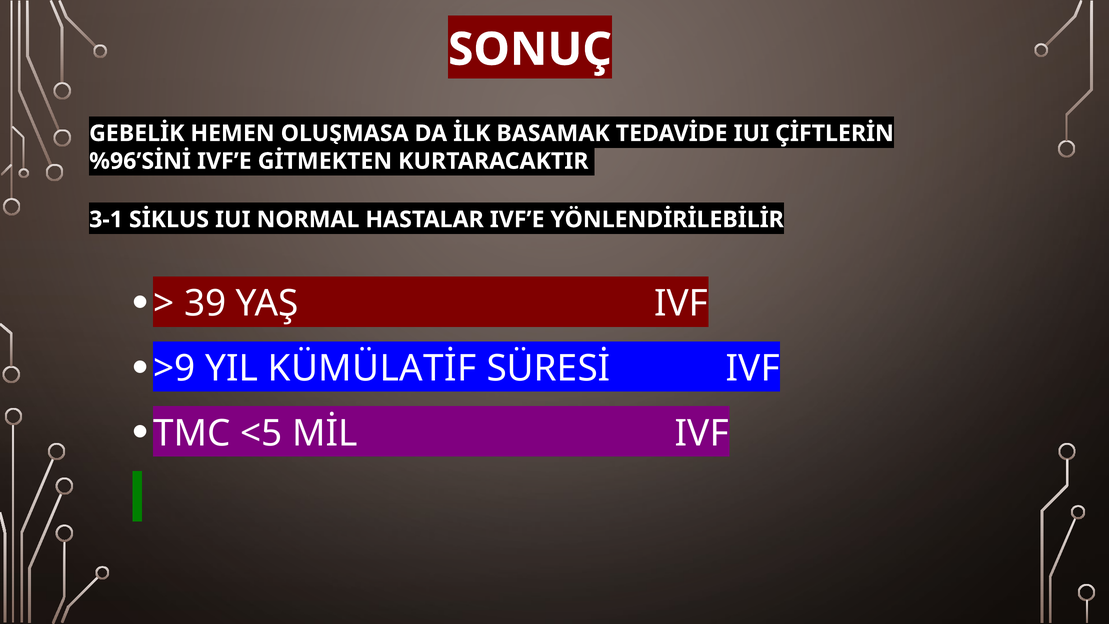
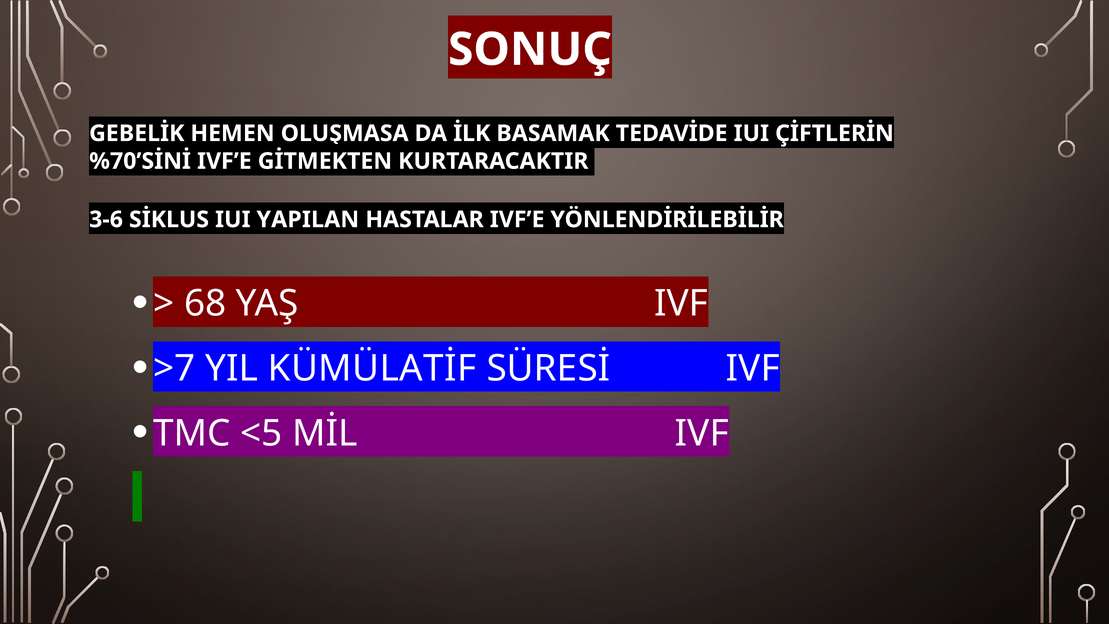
%96’SİNİ: %96’SİNİ -> %70’SİNİ
3-1: 3-1 -> 3-6
NORMAL: NORMAL -> YAPILAN
39: 39 -> 68
>9: >9 -> >7
